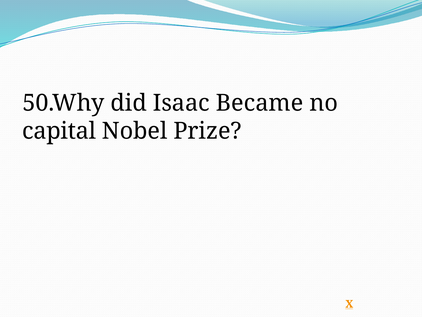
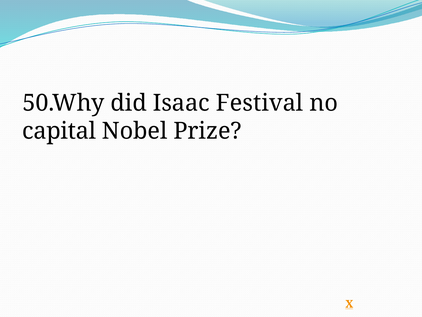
Became: Became -> Festival
